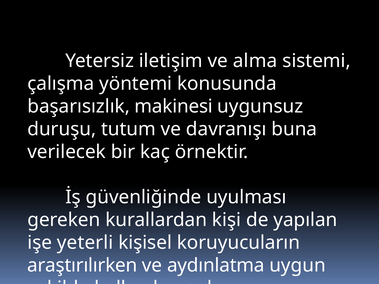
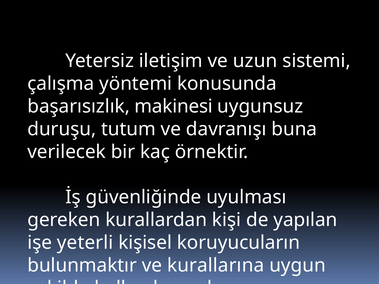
alma: alma -> uzun
araştırılırken: araştırılırken -> bulunmaktır
aydınlatma: aydınlatma -> kurallarına
